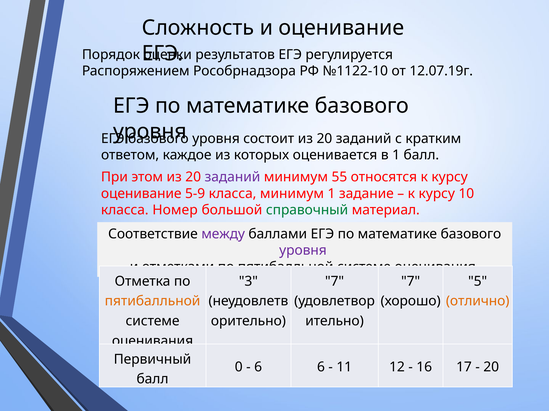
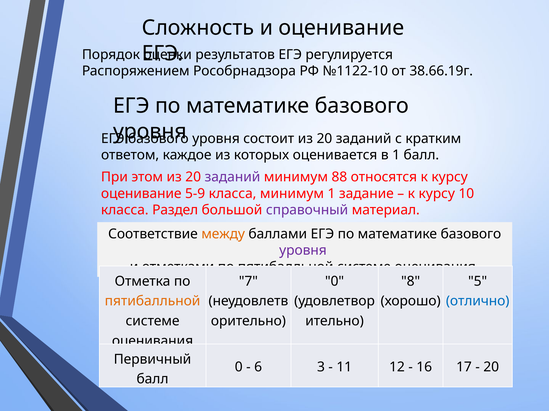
12.07.19г: 12.07.19г -> 38.66.19г
55: 55 -> 88
Номер: Номер -> Раздел
справочный colour: green -> purple
между colour: purple -> orange
3: 3 -> 7
7 at (335, 282): 7 -> 0
7 at (411, 282): 7 -> 8
отлично colour: orange -> blue
6 6: 6 -> 3
